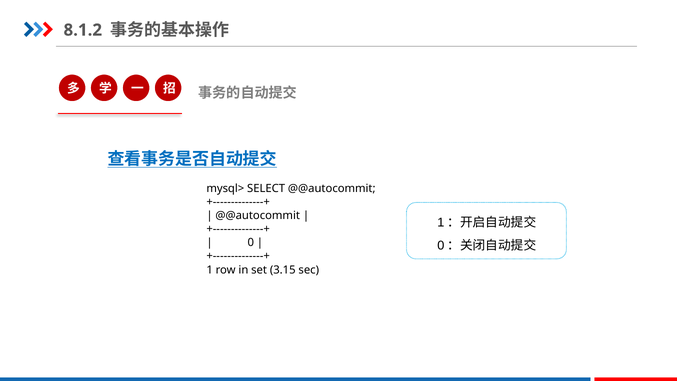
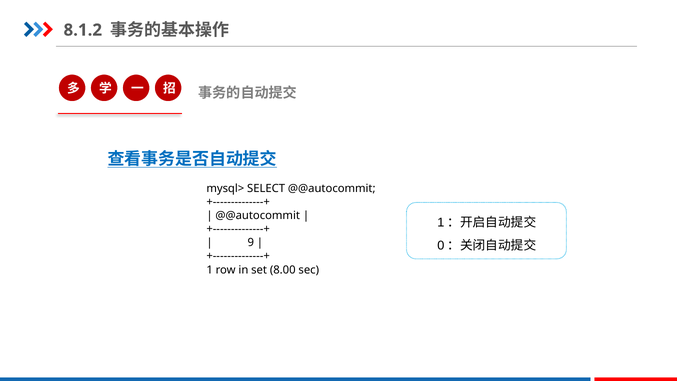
0: 0 -> 9
3.15: 3.15 -> 8.00
